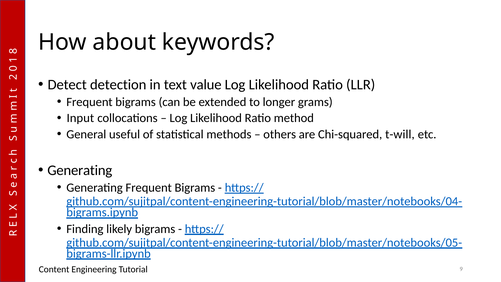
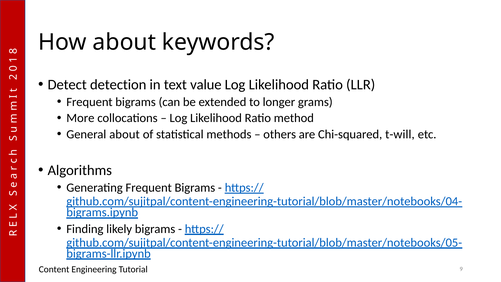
Input: Input -> More
General useful: useful -> about
Generating at (80, 170): Generating -> Algorithms
